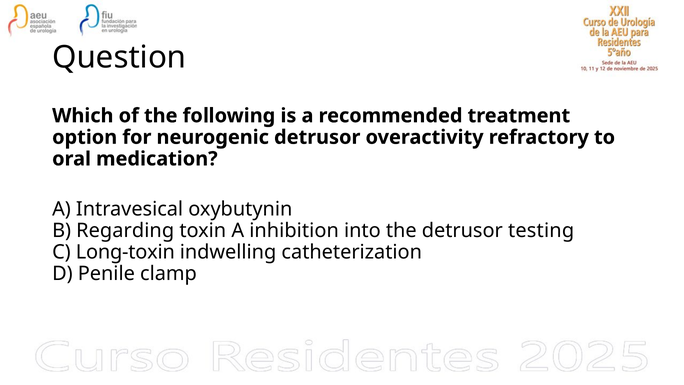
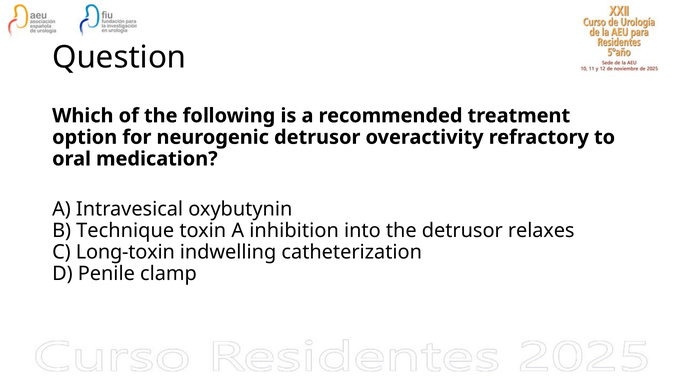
Regarding: Regarding -> Technique
testing: testing -> relaxes
